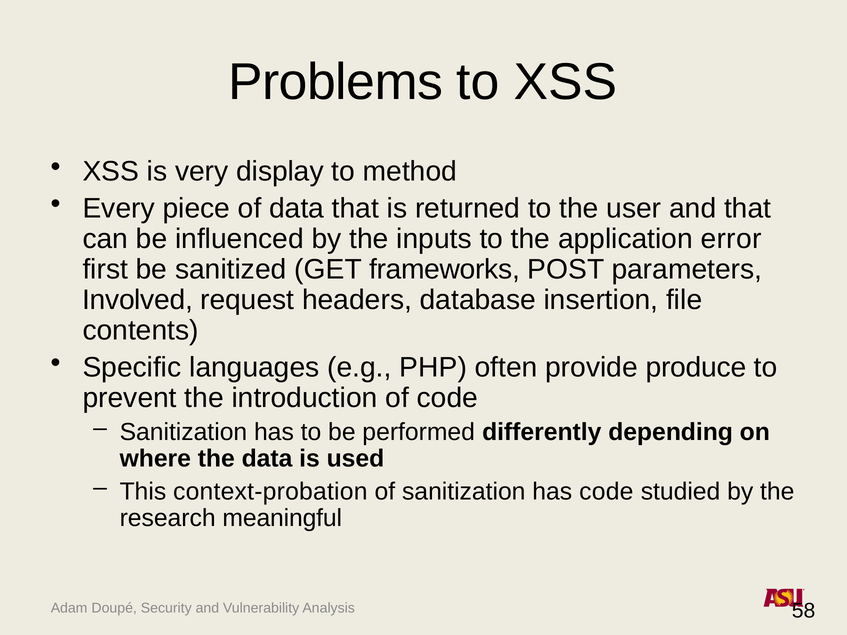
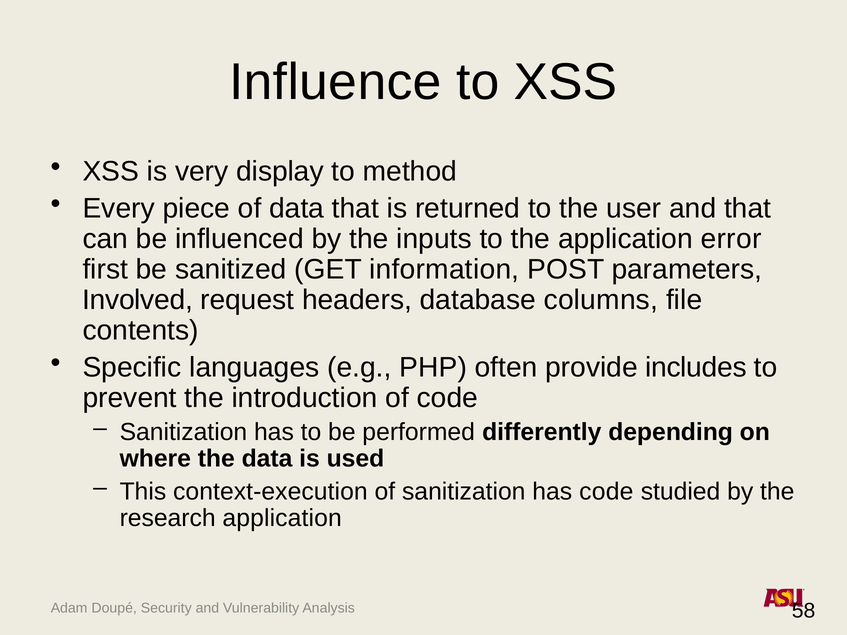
Problems: Problems -> Influence
frameworks: frameworks -> information
insertion: insertion -> columns
produce: produce -> includes
context-probation: context-probation -> context-execution
research meaningful: meaningful -> application
